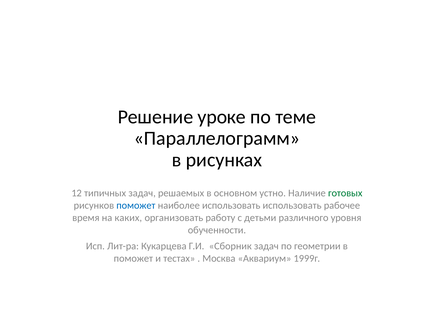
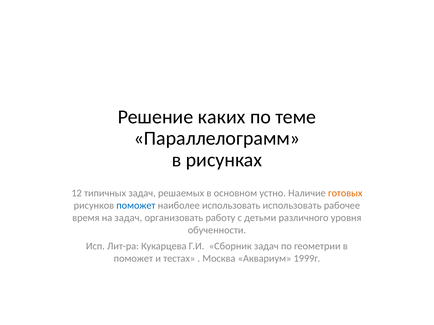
уроке: уроке -> каких
готовых colour: green -> orange
на каких: каких -> задач
